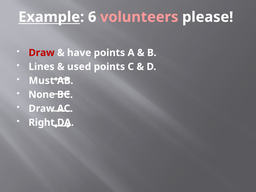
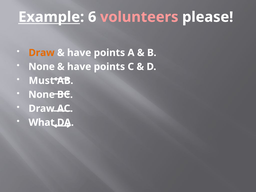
Draw at (42, 53) colour: red -> orange
Lines at (42, 67): Lines -> None
used at (79, 67): used -> have
Right: Right -> What
